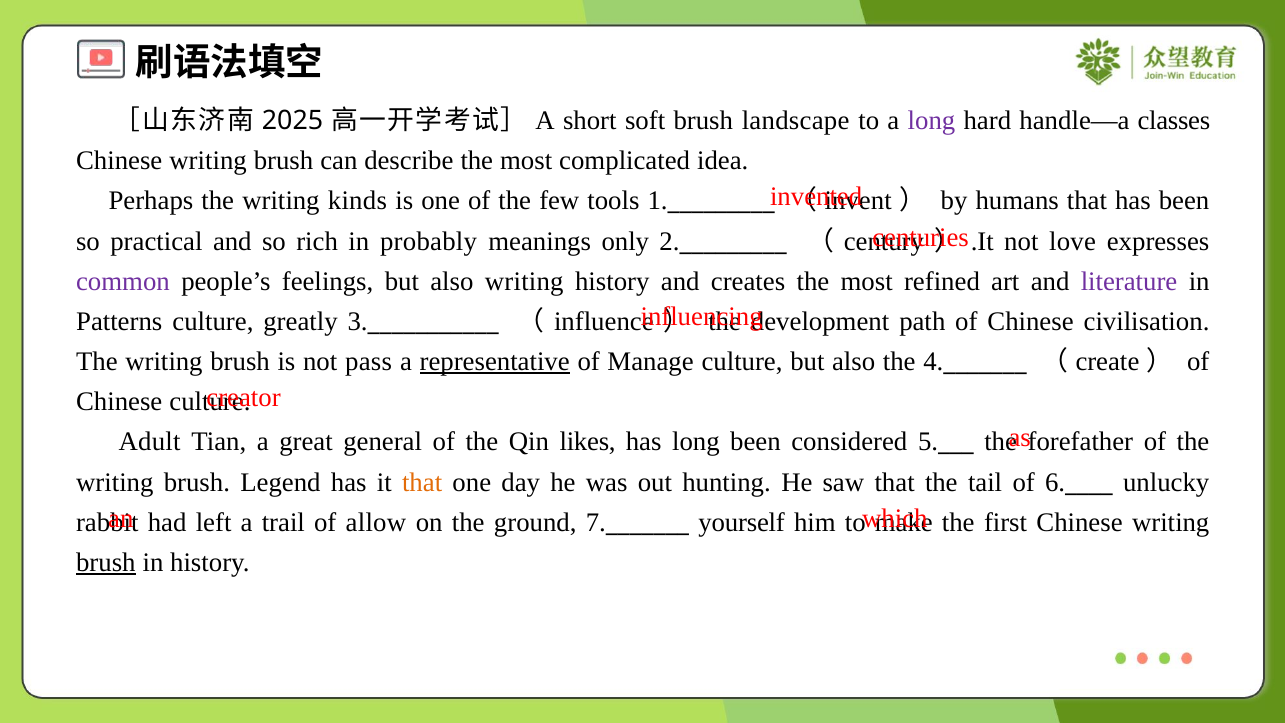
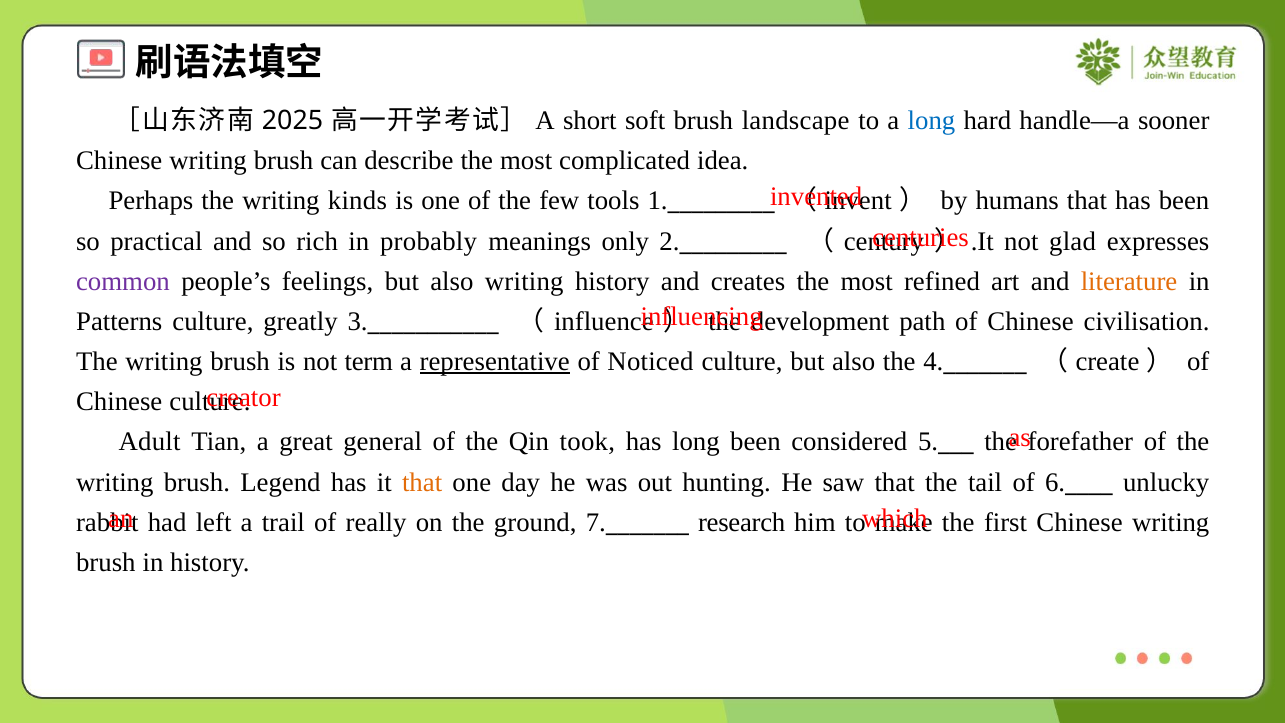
long at (932, 121) colour: purple -> blue
classes: classes -> sooner
love: love -> glad
literature colour: purple -> orange
pass: pass -> term
Manage: Manage -> Noticed
likes: likes -> took
allow: allow -> really
yourself: yourself -> research
brush at (106, 562) underline: present -> none
